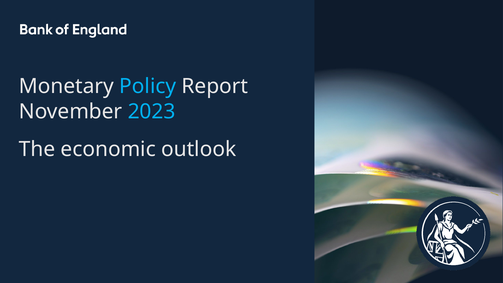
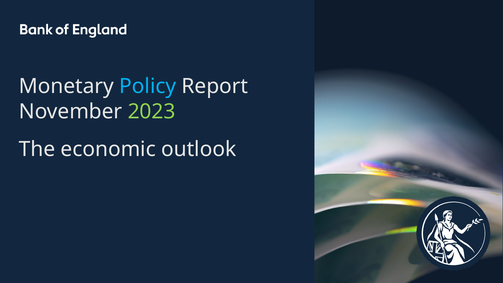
2023 colour: light blue -> light green
